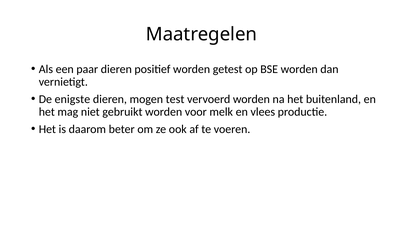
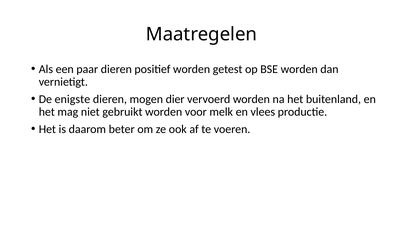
test: test -> dier
